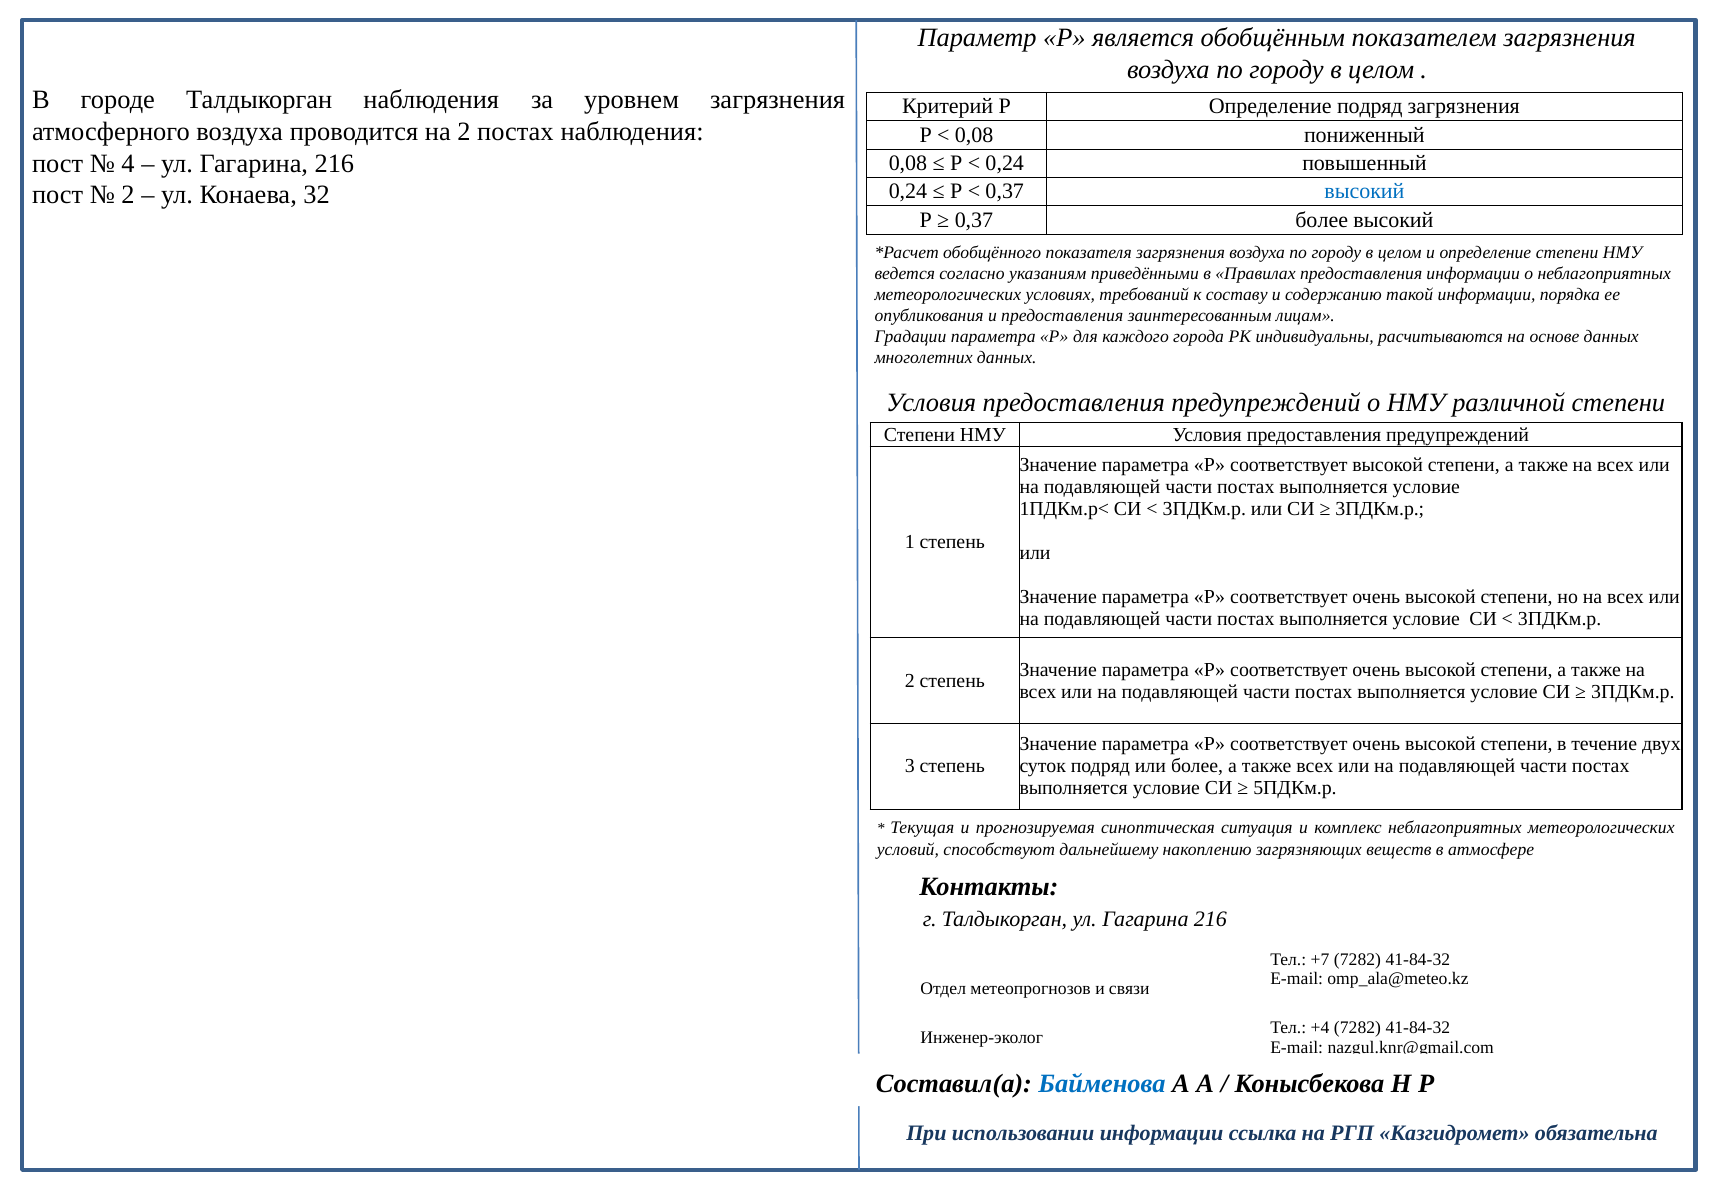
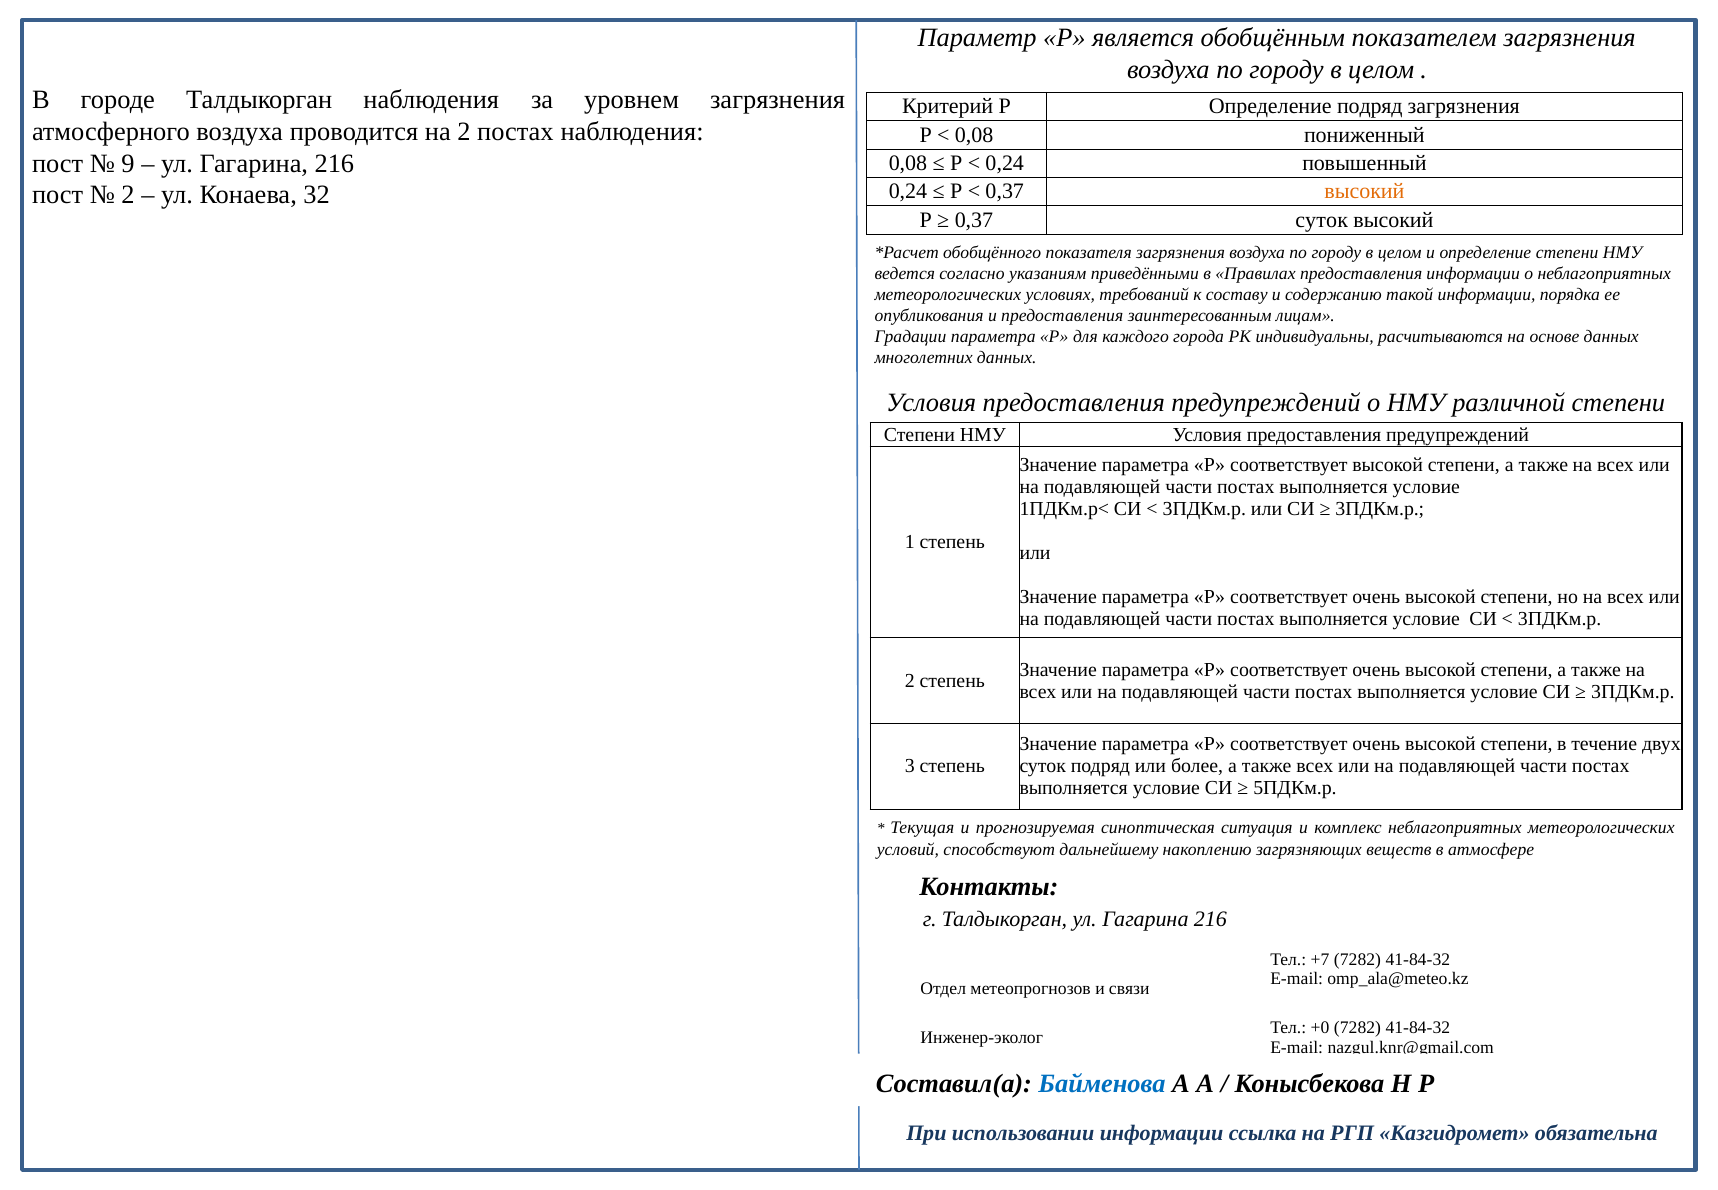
4: 4 -> 9
высокий at (1364, 191) colour: blue -> orange
0,37 более: более -> суток
+4: +4 -> +0
